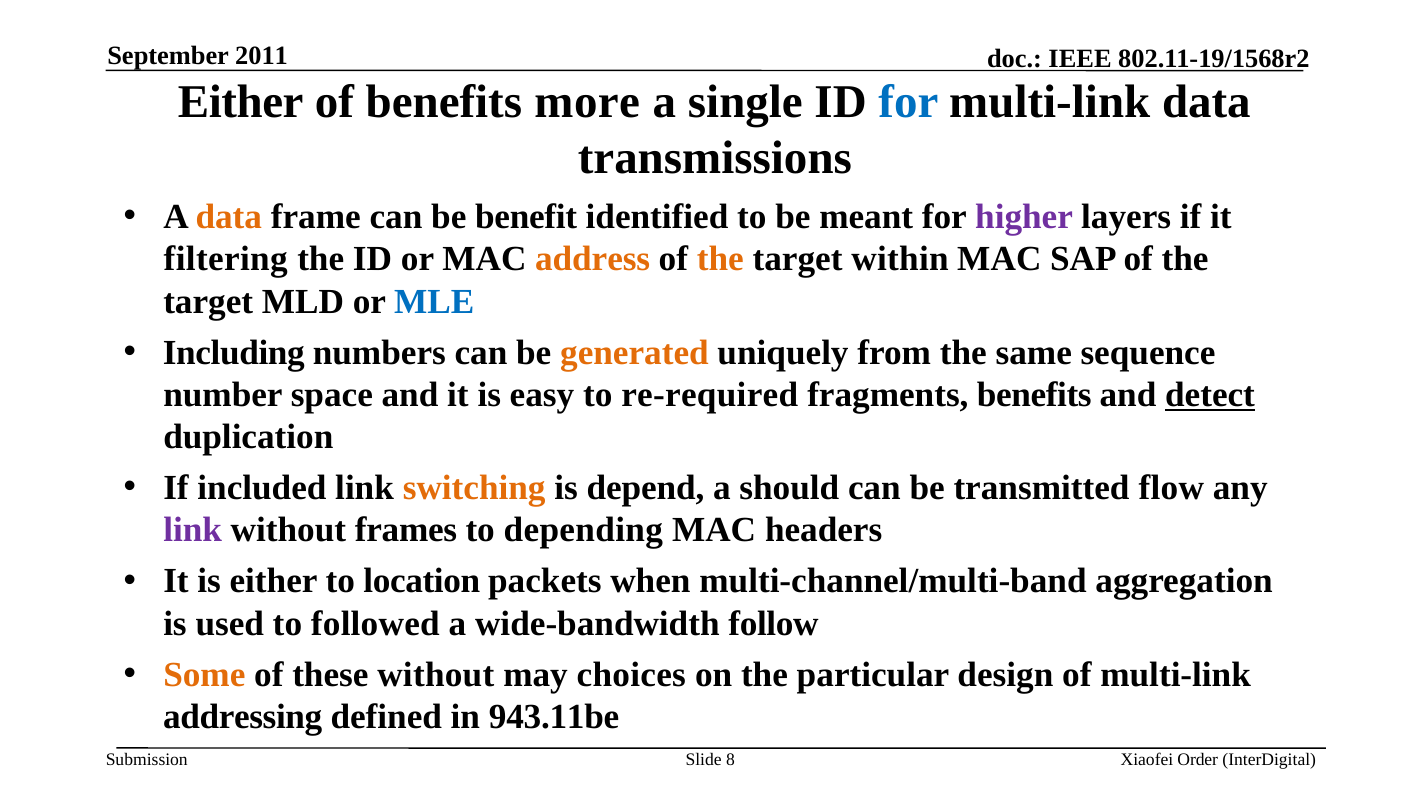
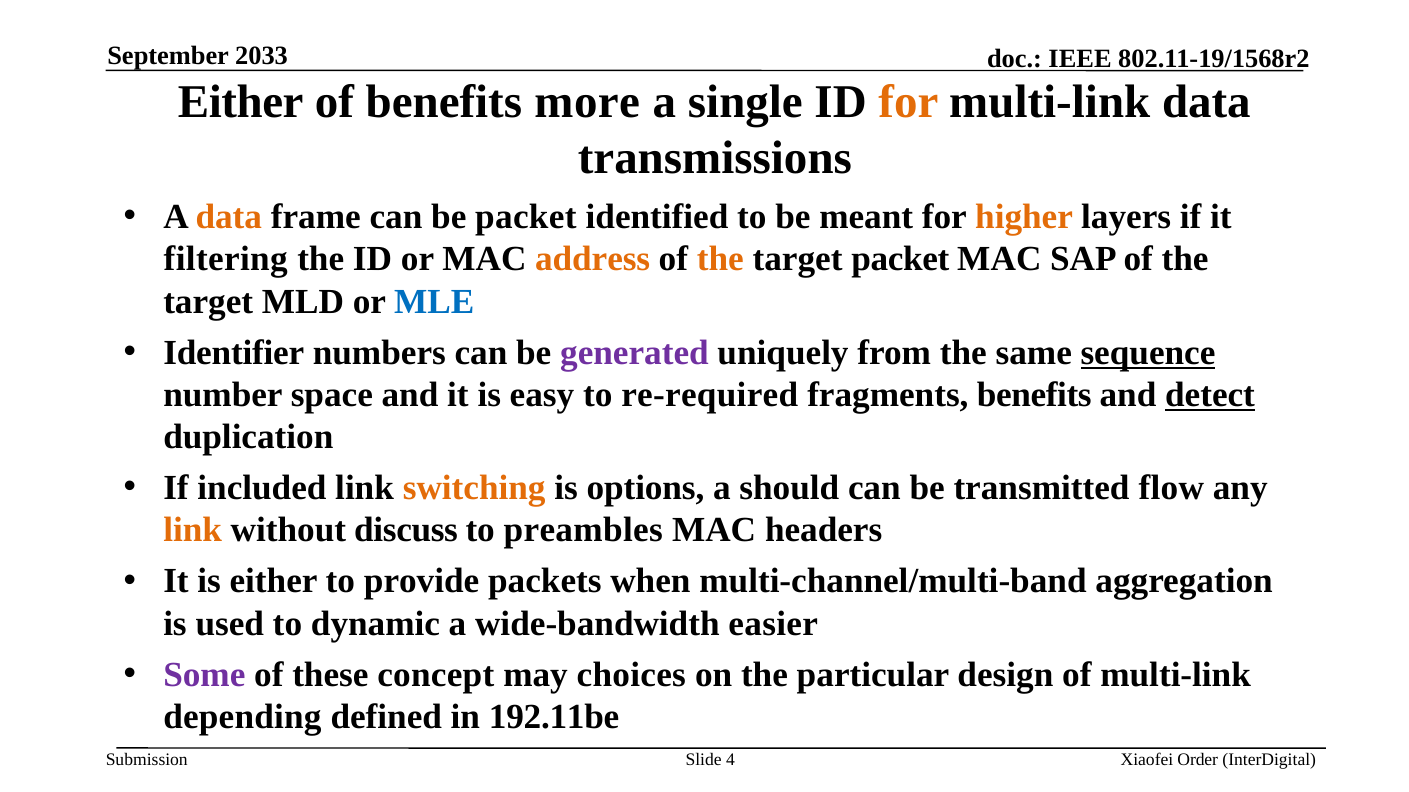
2011: 2011 -> 2033
for at (908, 102) colour: blue -> orange
be benefit: benefit -> packet
higher colour: purple -> orange
target within: within -> packet
Including: Including -> Identifier
generated colour: orange -> purple
sequence underline: none -> present
depend: depend -> options
link at (193, 531) colour: purple -> orange
frames: frames -> discuss
depending: depending -> preambles
location: location -> provide
followed: followed -> dynamic
follow: follow -> easier
Some colour: orange -> purple
these without: without -> concept
addressing: addressing -> depending
943.11be: 943.11be -> 192.11be
8: 8 -> 4
